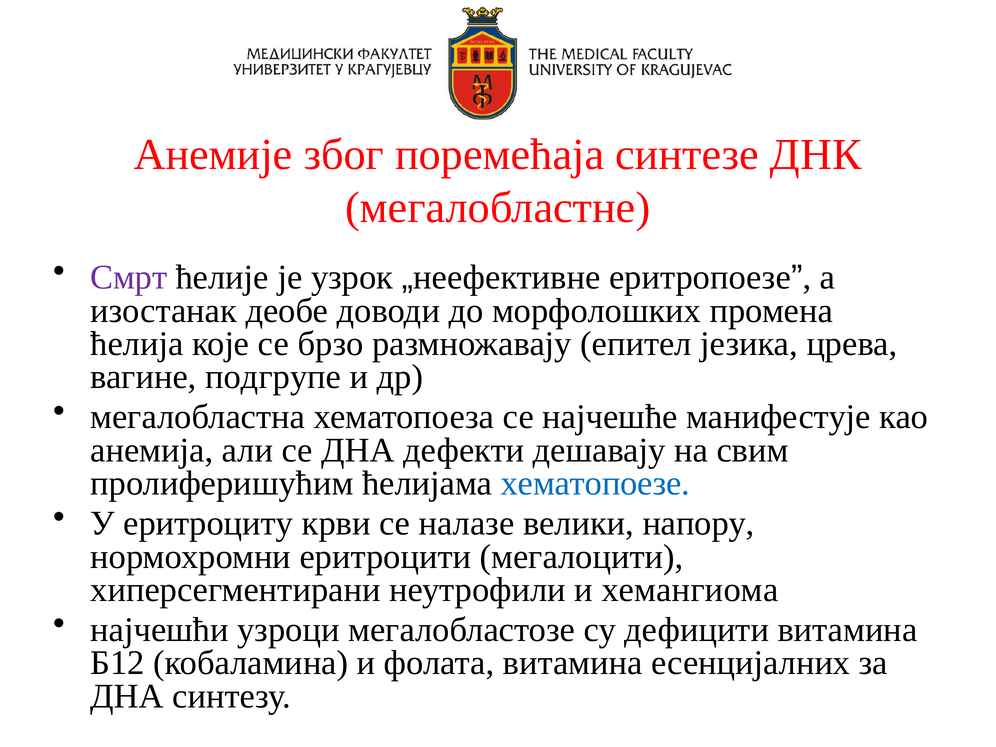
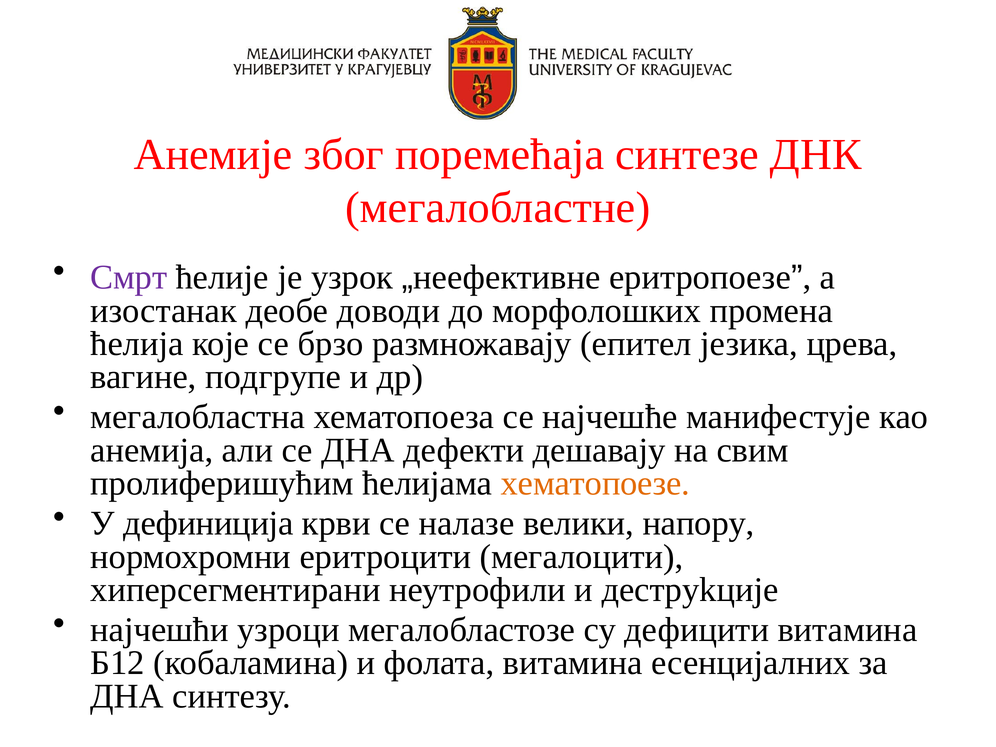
хематопоезе colour: blue -> orange
еритроциту: еритроциту -> дефиниција
хемангиома: хемангиома -> деструkциje
